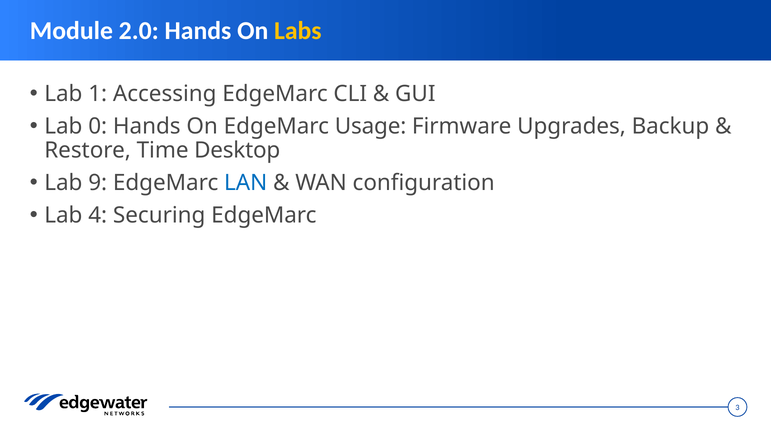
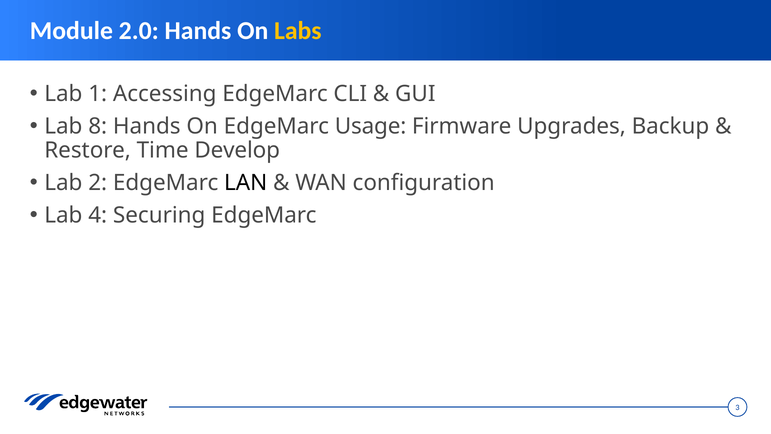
0: 0 -> 8
Desktop: Desktop -> Develop
9: 9 -> 2
LAN colour: blue -> black
